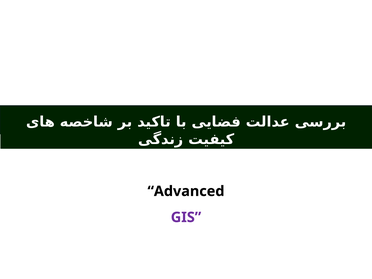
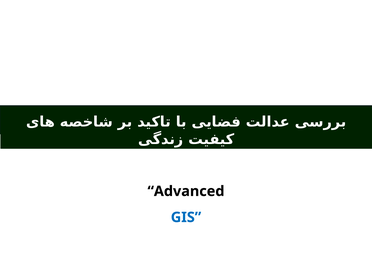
GIS colour: purple -> blue
